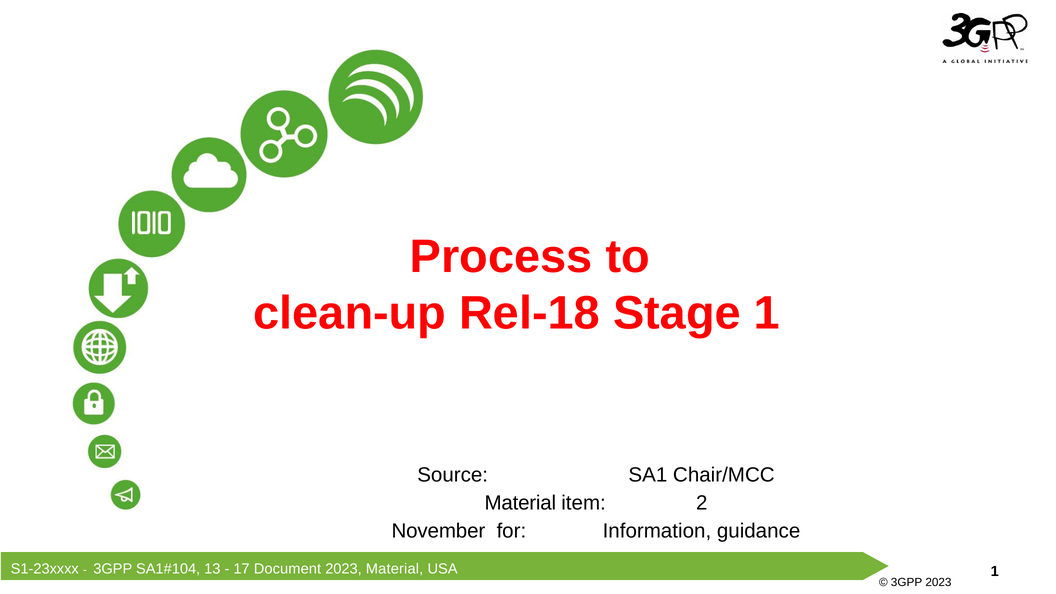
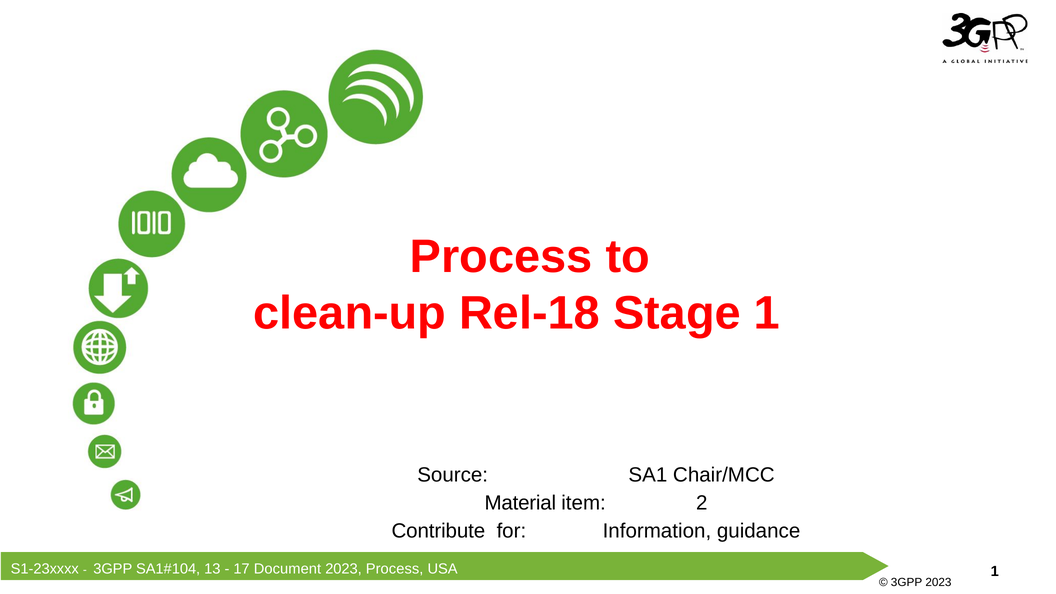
November: November -> Contribute
2023 Material: Material -> Process
